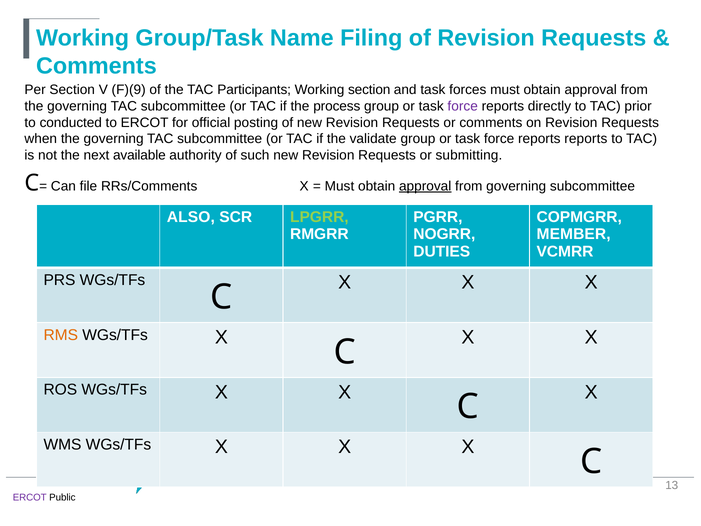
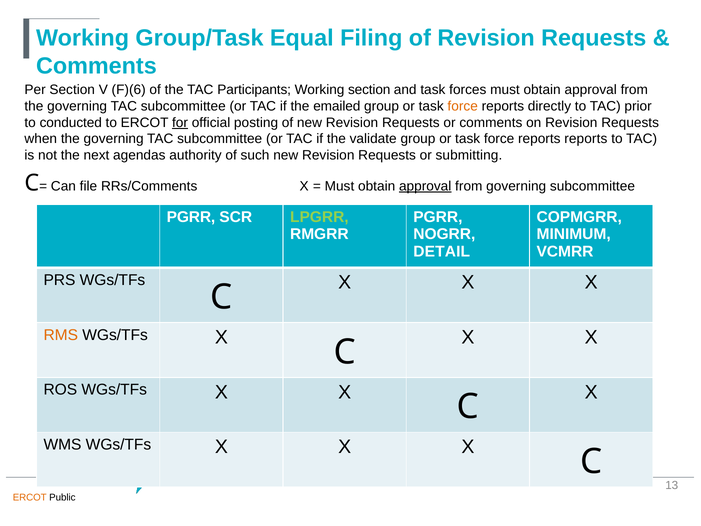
Name: Name -> Equal
F)(9: F)(9 -> F)(6
process: process -> emailed
force at (463, 106) colour: purple -> orange
for underline: none -> present
available: available -> agendas
ALSO at (191, 217): ALSO -> PGRR
MEMBER: MEMBER -> MINIMUM
DUTIES: DUTIES -> DETAIL
ERCOT at (30, 497) colour: purple -> orange
